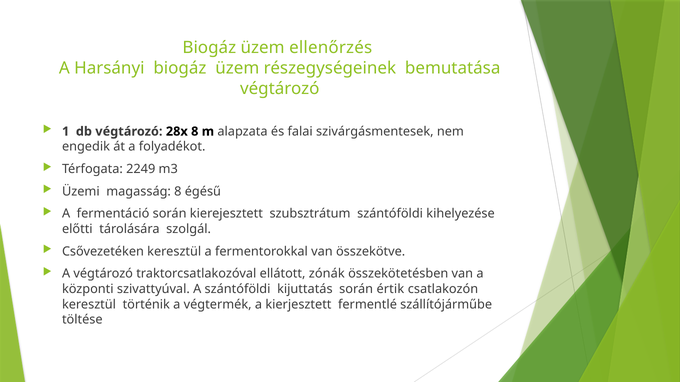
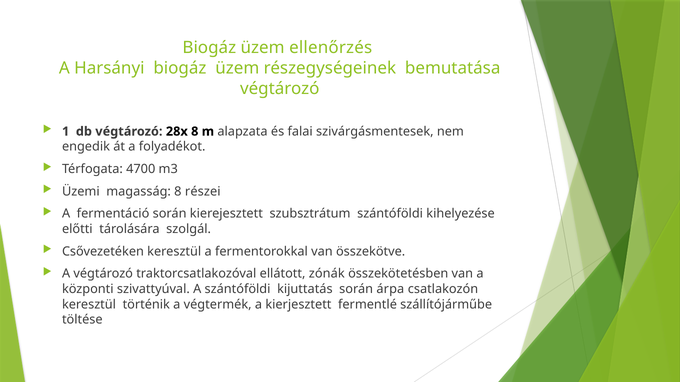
2249: 2249 -> 4700
égésű: égésű -> részei
értik: értik -> árpa
